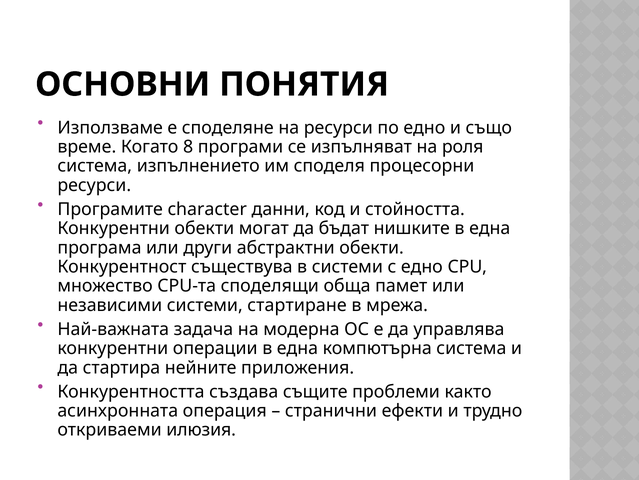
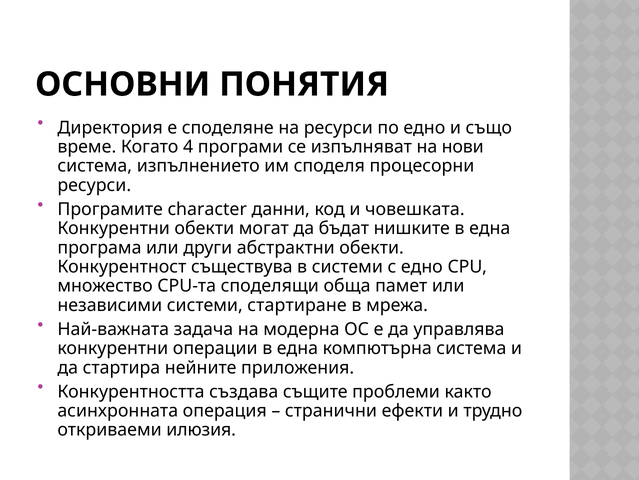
Използваме: Използваме -> Директория
8: 8 -> 4
роля: роля -> нови
стойността: стойността -> човешката
